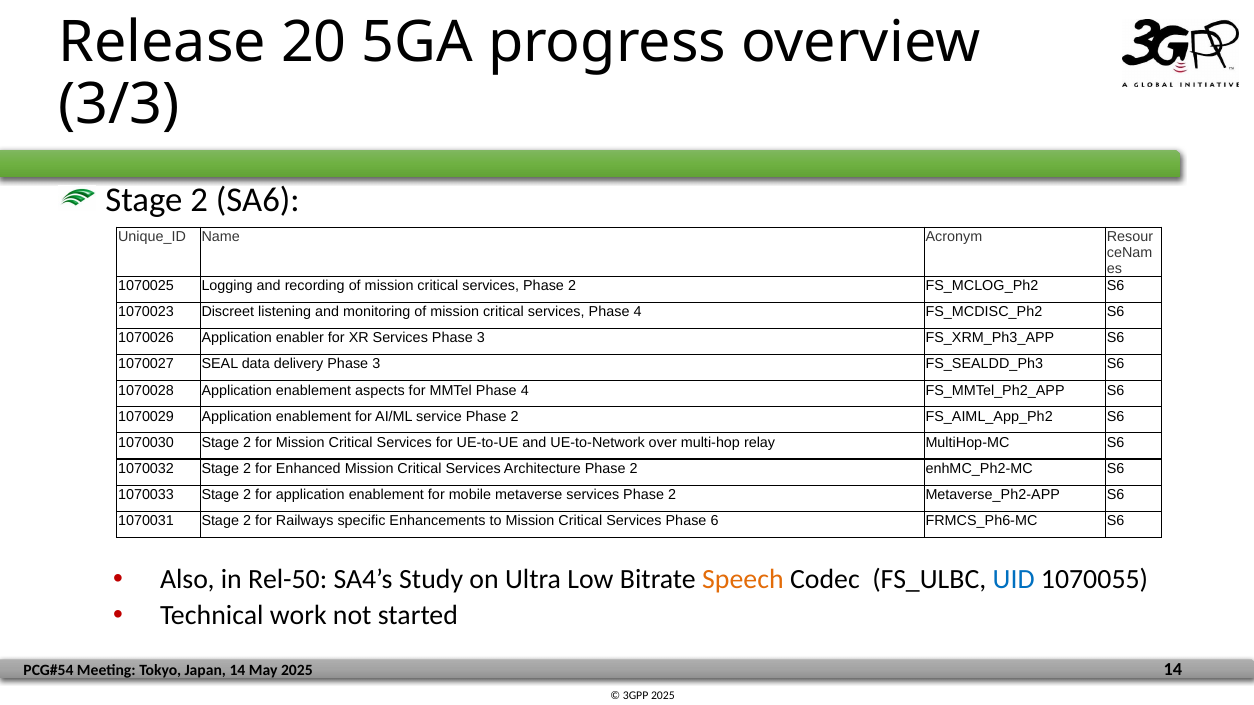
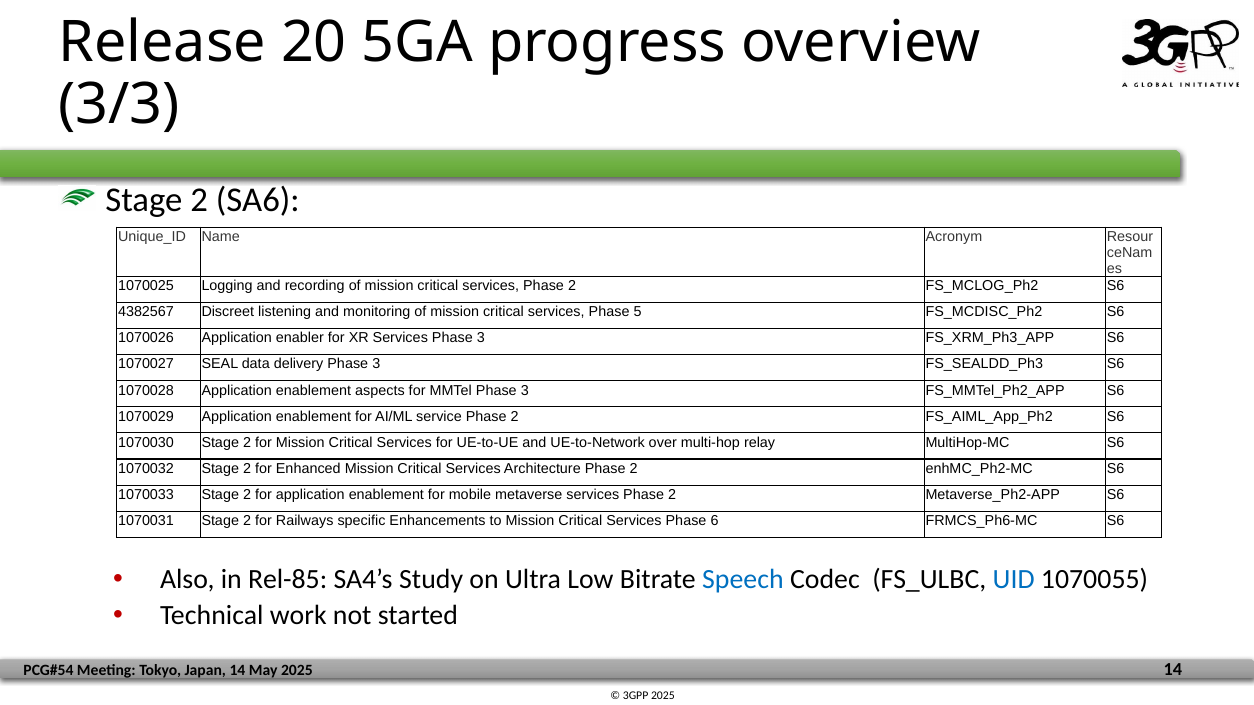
1070023: 1070023 -> 4382567
services Phase 4: 4 -> 5
MMTel Phase 4: 4 -> 3
Rel-50: Rel-50 -> Rel-85
Speech colour: orange -> blue
